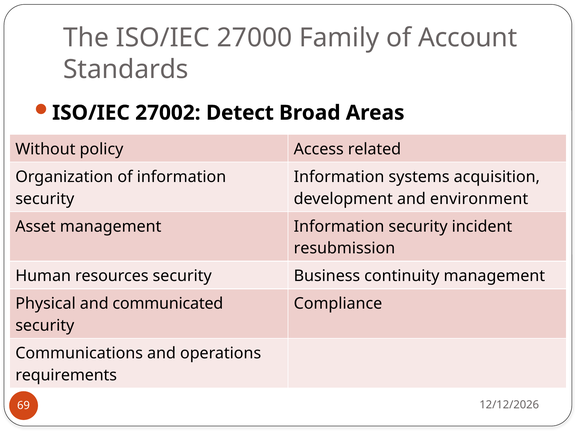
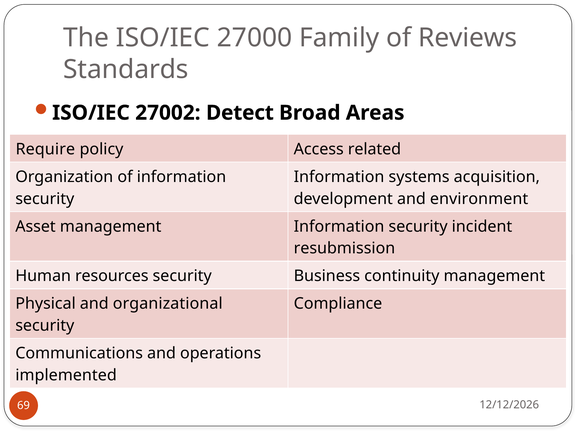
Account: Account -> Reviews
Without: Without -> Require
communicated: communicated -> organizational
requirements: requirements -> implemented
